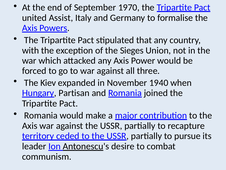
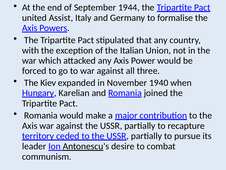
1970: 1970 -> 1944
Sieges: Sieges -> Italian
Partisan: Partisan -> Karelian
